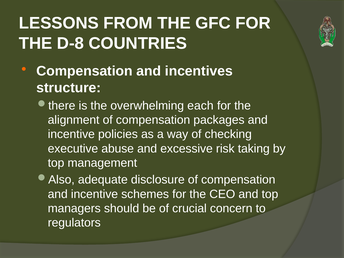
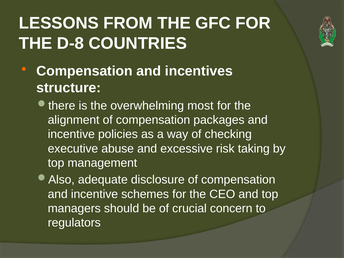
each: each -> most
